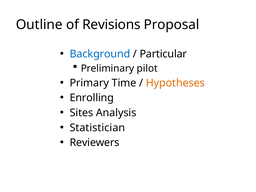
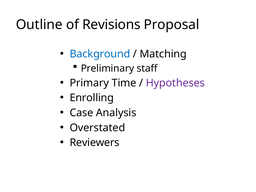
Particular: Particular -> Matching
pilot: pilot -> staff
Hypotheses colour: orange -> purple
Sites: Sites -> Case
Statistician: Statistician -> Overstated
